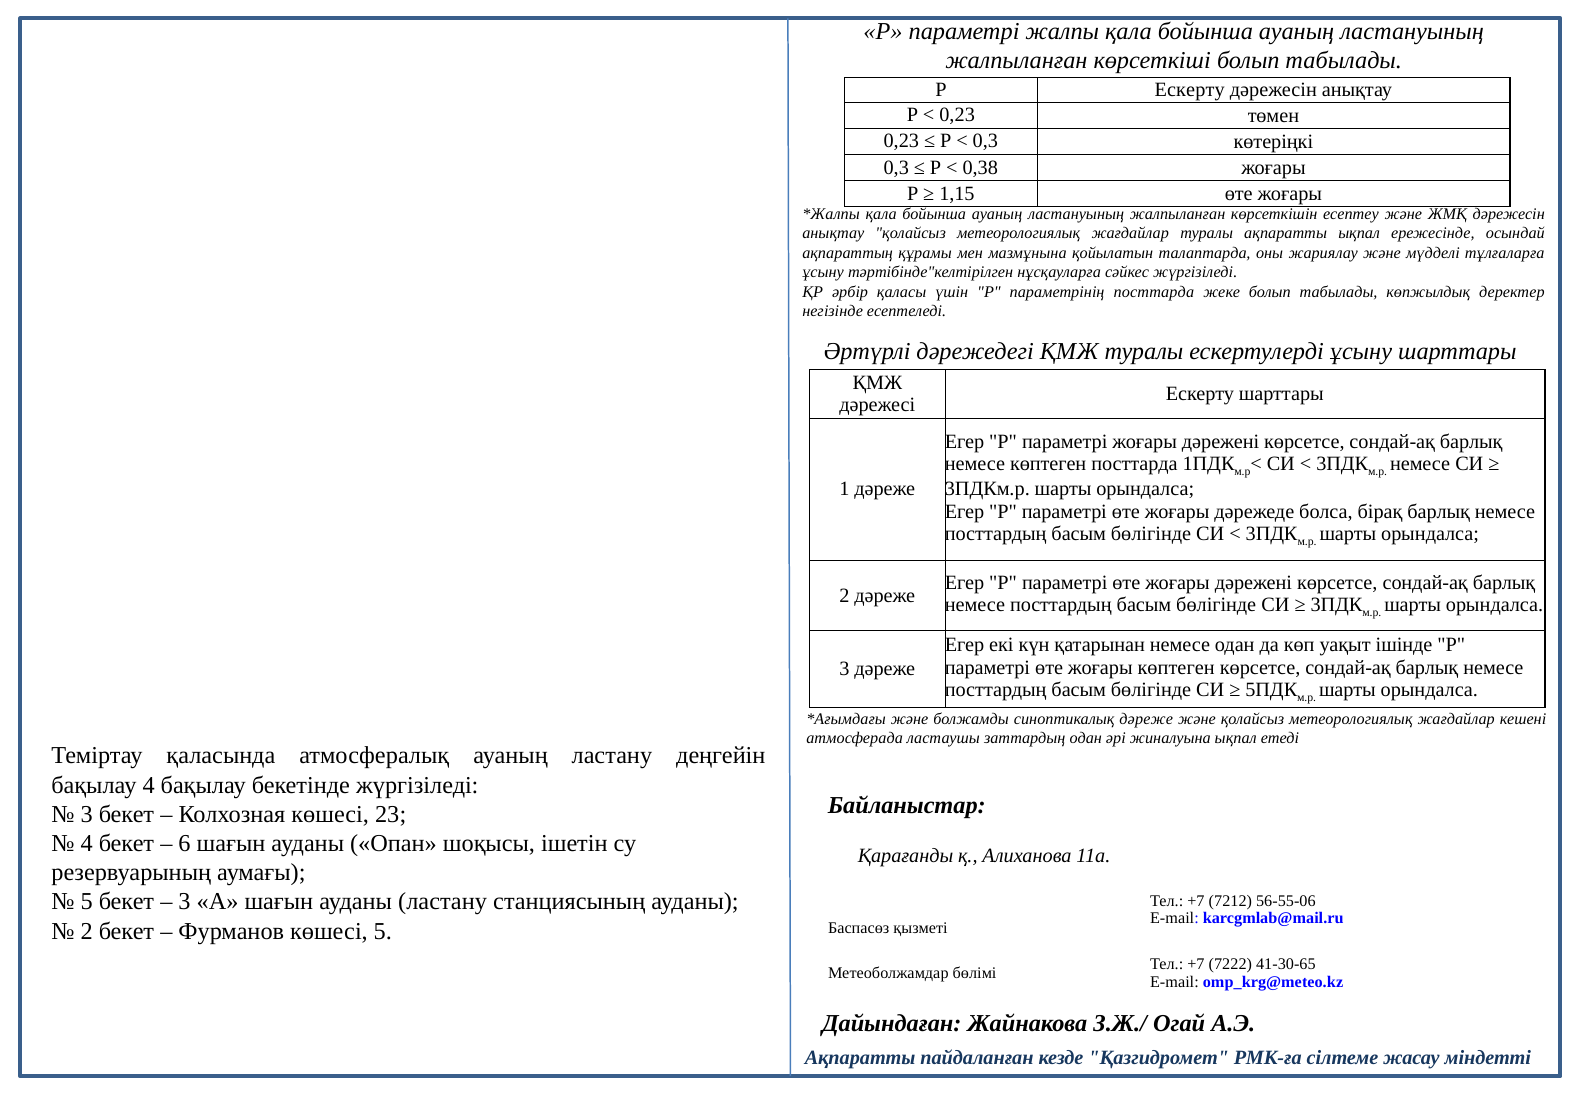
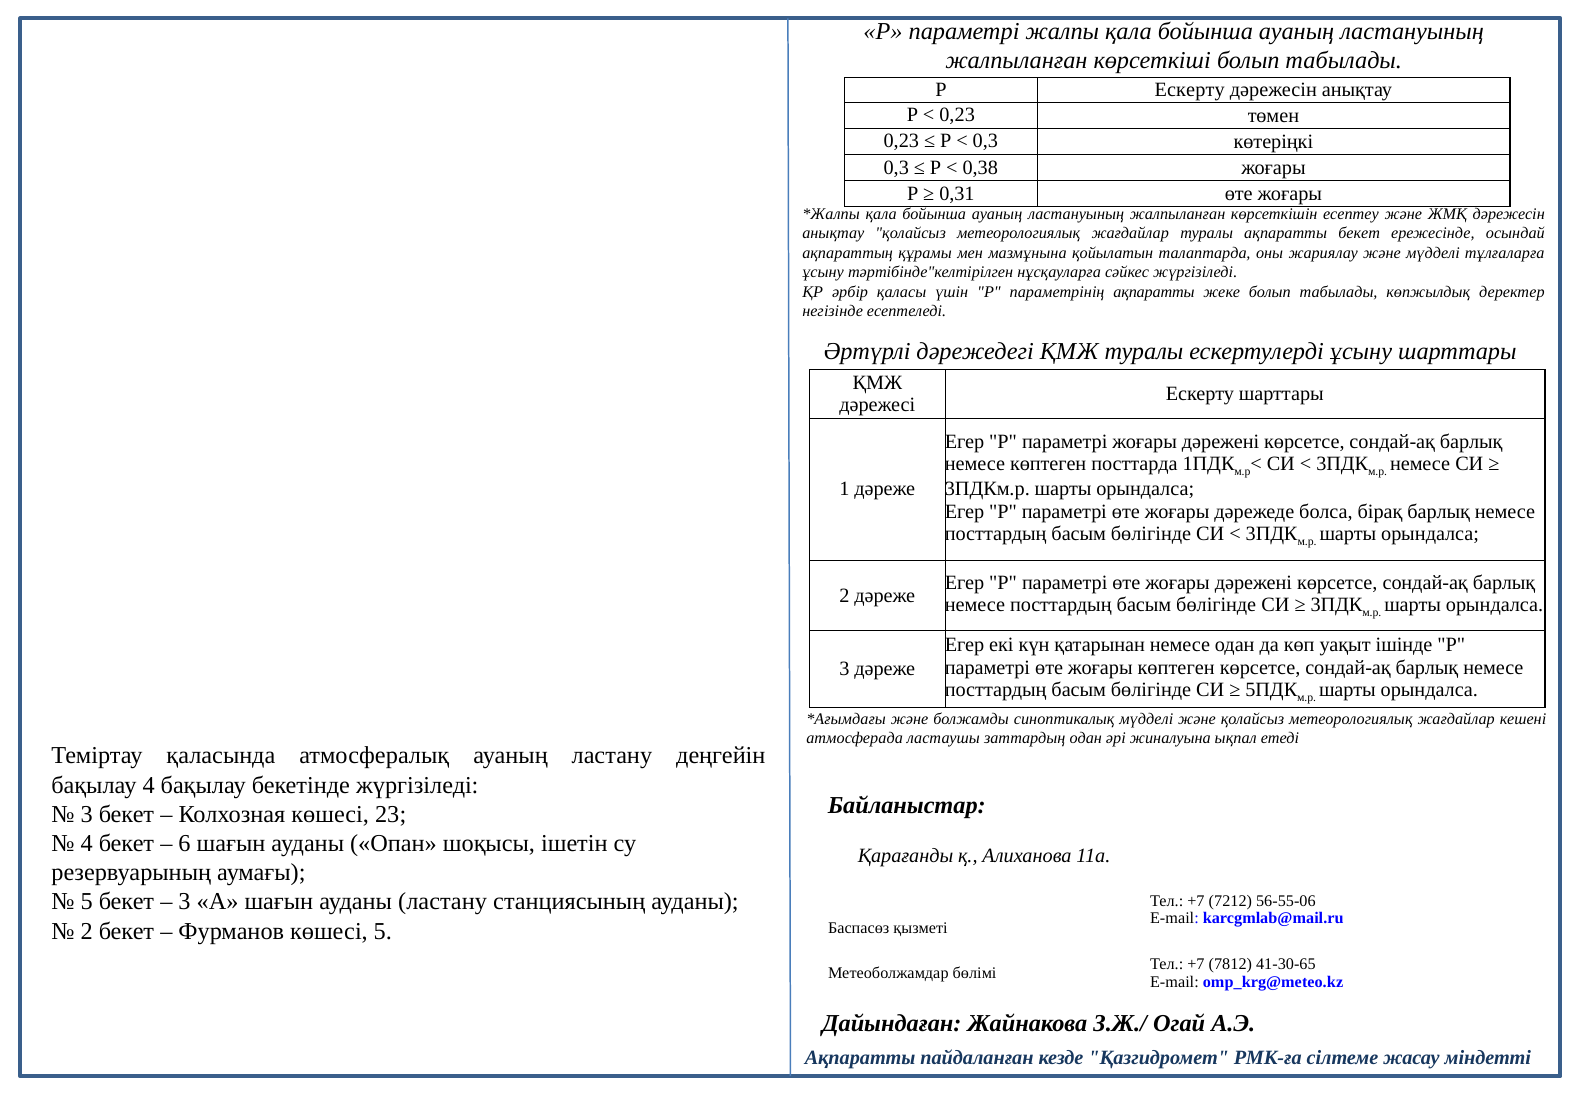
1,15: 1,15 -> 0,31
ақпаратты ықпал: ықпал -> бекет
параметрінің посттарда: посттарда -> ақпаратты
синоптикалық дәреже: дәреже -> мүдделі
7222: 7222 -> 7812
